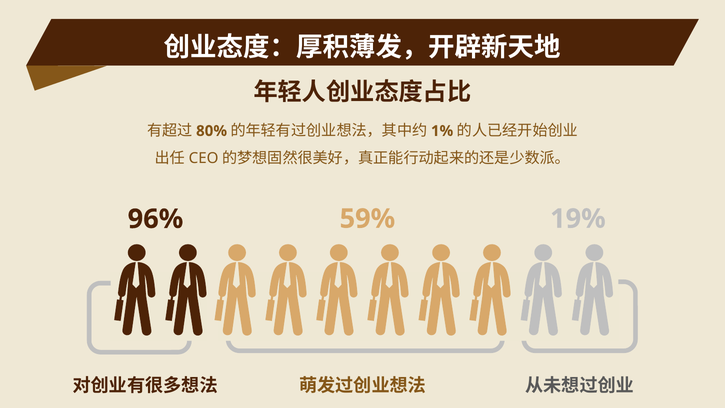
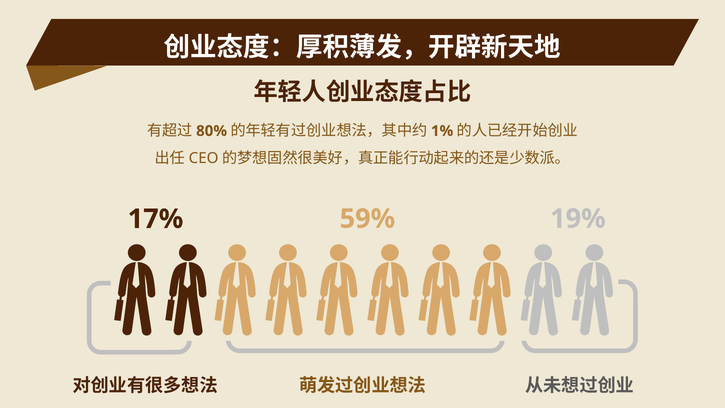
96%: 96% -> 17%
